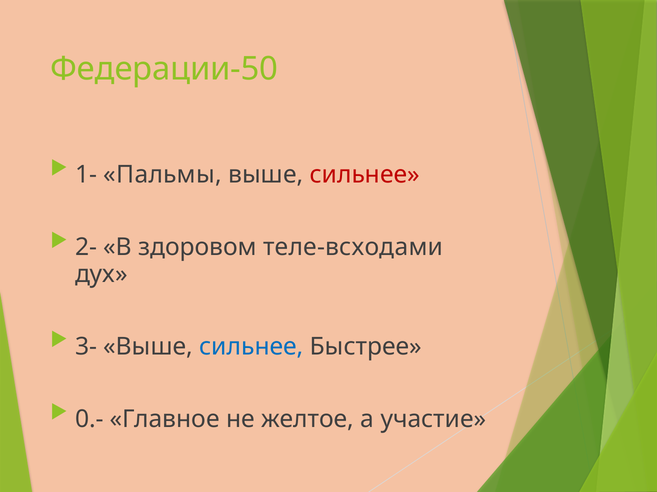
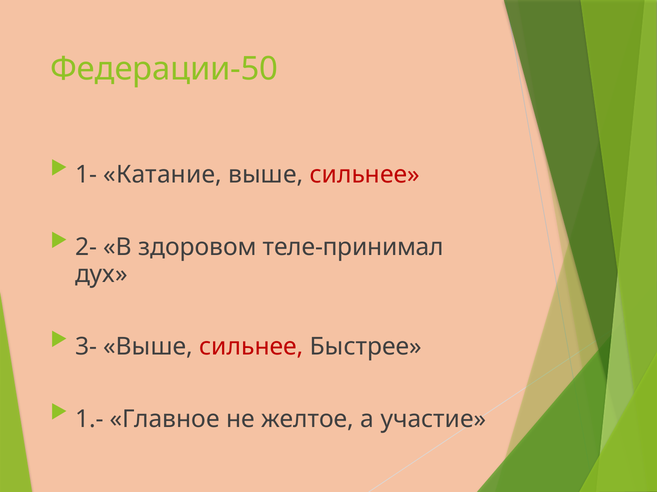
Пальмы: Пальмы -> Катание
теле-всходами: теле-всходами -> теле-принимал
сильнее at (251, 347) colour: blue -> red
0.-: 0.- -> 1.-
